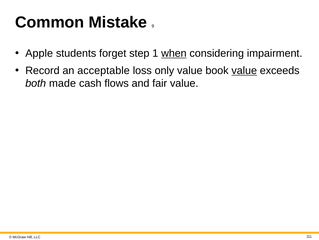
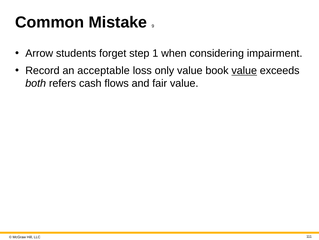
Apple: Apple -> Arrow
when underline: present -> none
made: made -> refers
